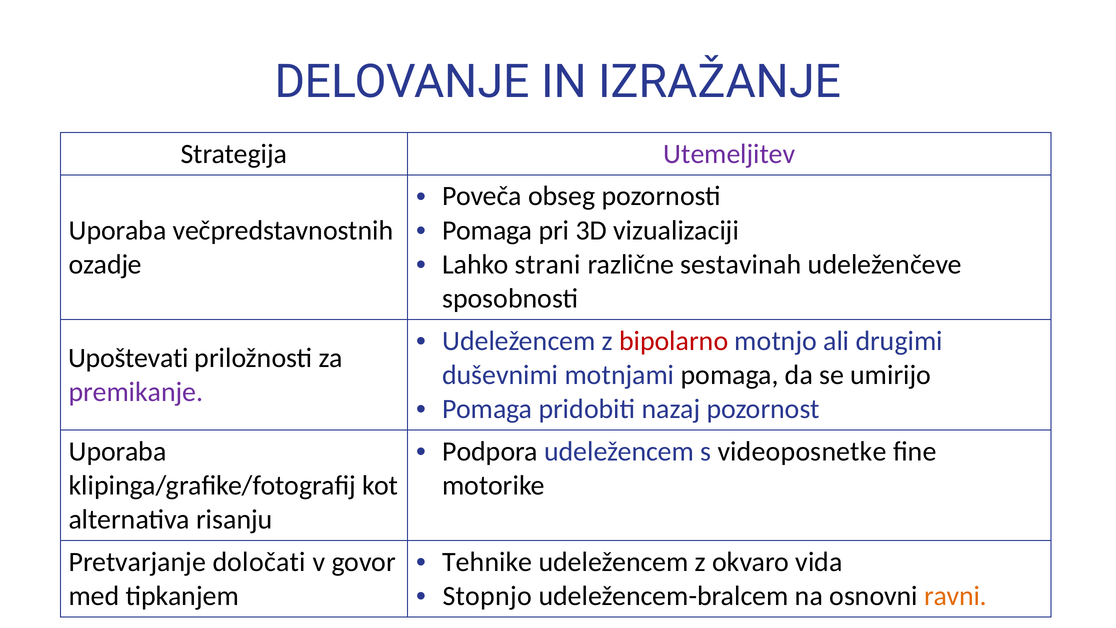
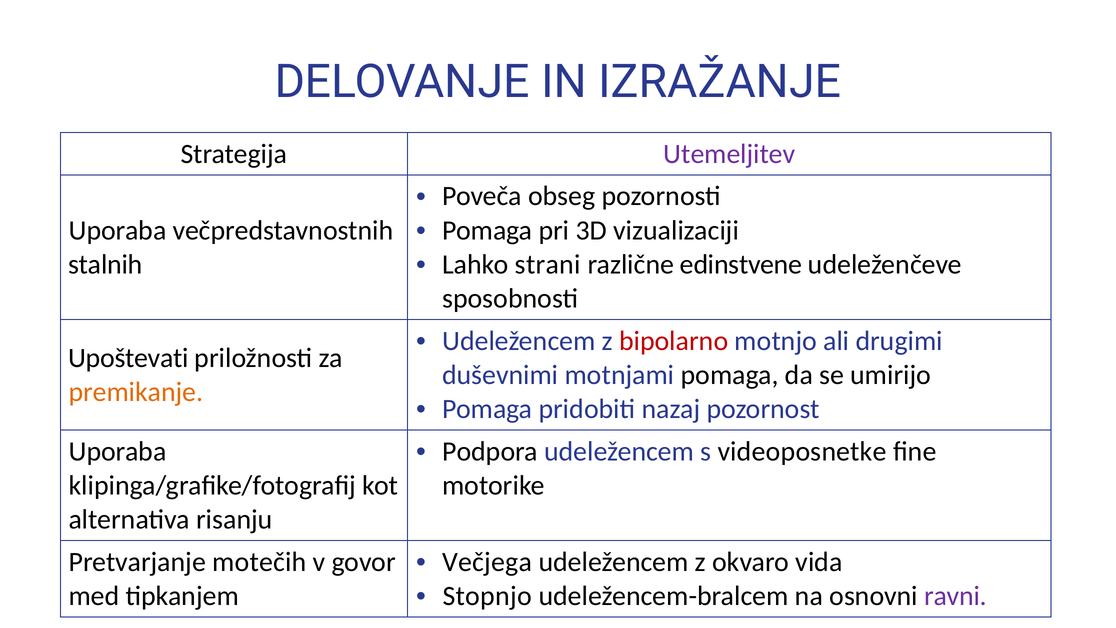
sestavinah: sestavinah -> edinstvene
ozadje: ozadje -> stalnih
premikanje colour: purple -> orange
Tehnike: Tehnike -> Večjega
določati: določati -> motečih
ravni colour: orange -> purple
